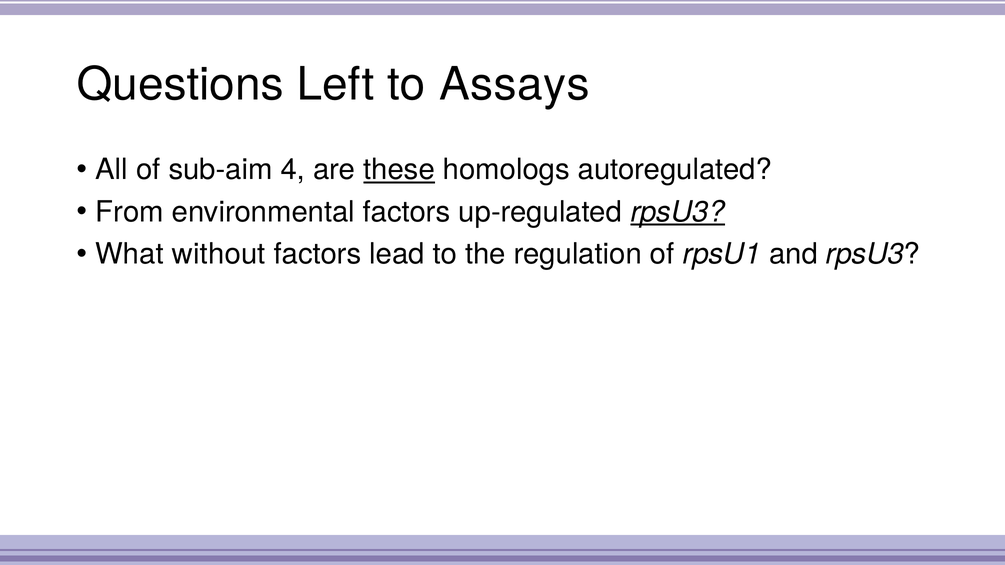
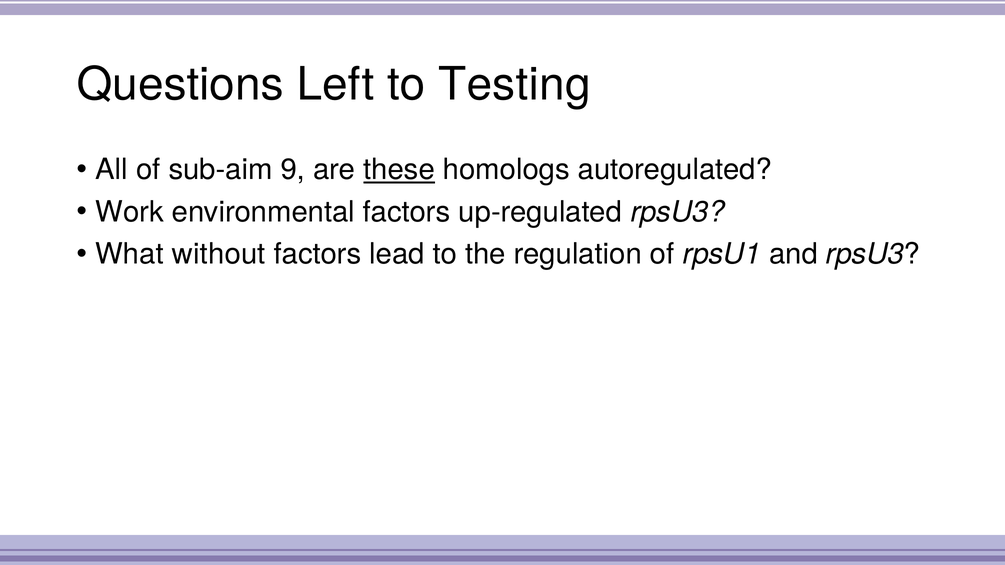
Assays: Assays -> Testing
4: 4 -> 9
From: From -> Work
rpsU3 at (678, 212) underline: present -> none
